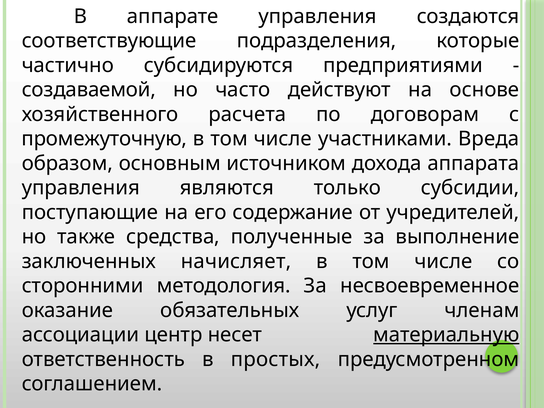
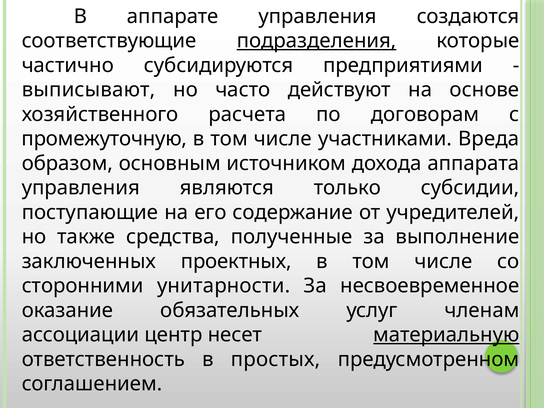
подразделения underline: none -> present
создаваемой: создаваемой -> выписывают
начисляет: начисляет -> проектных
методология: методология -> унитарности
